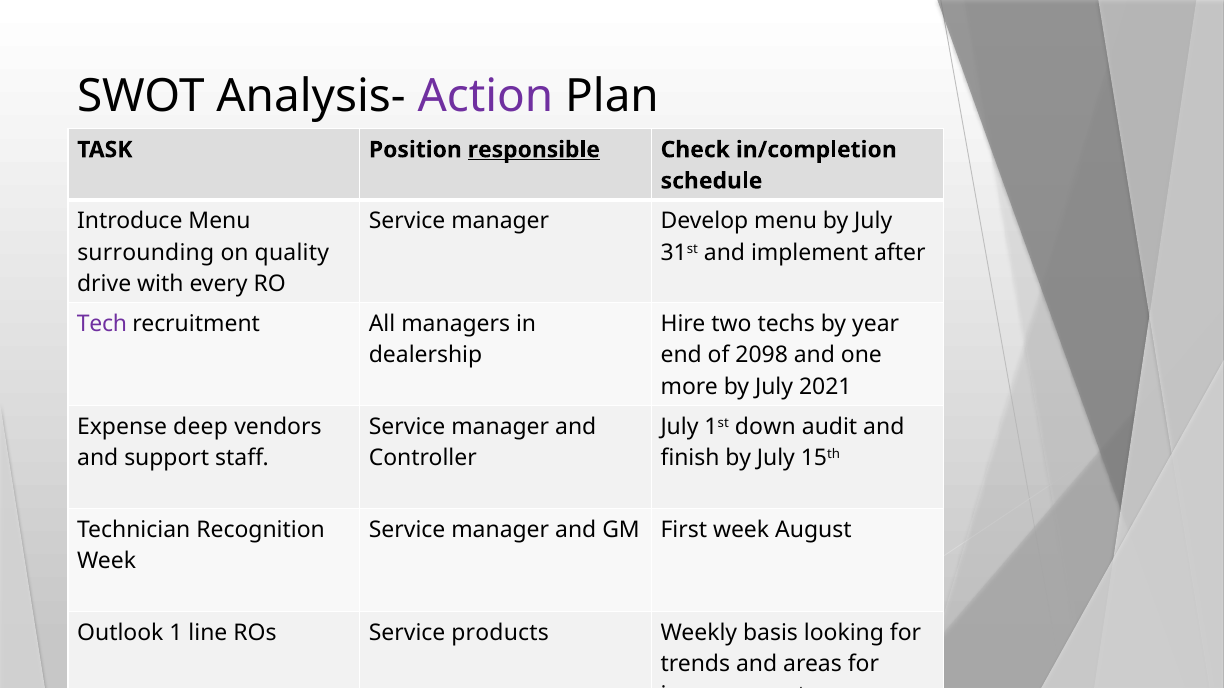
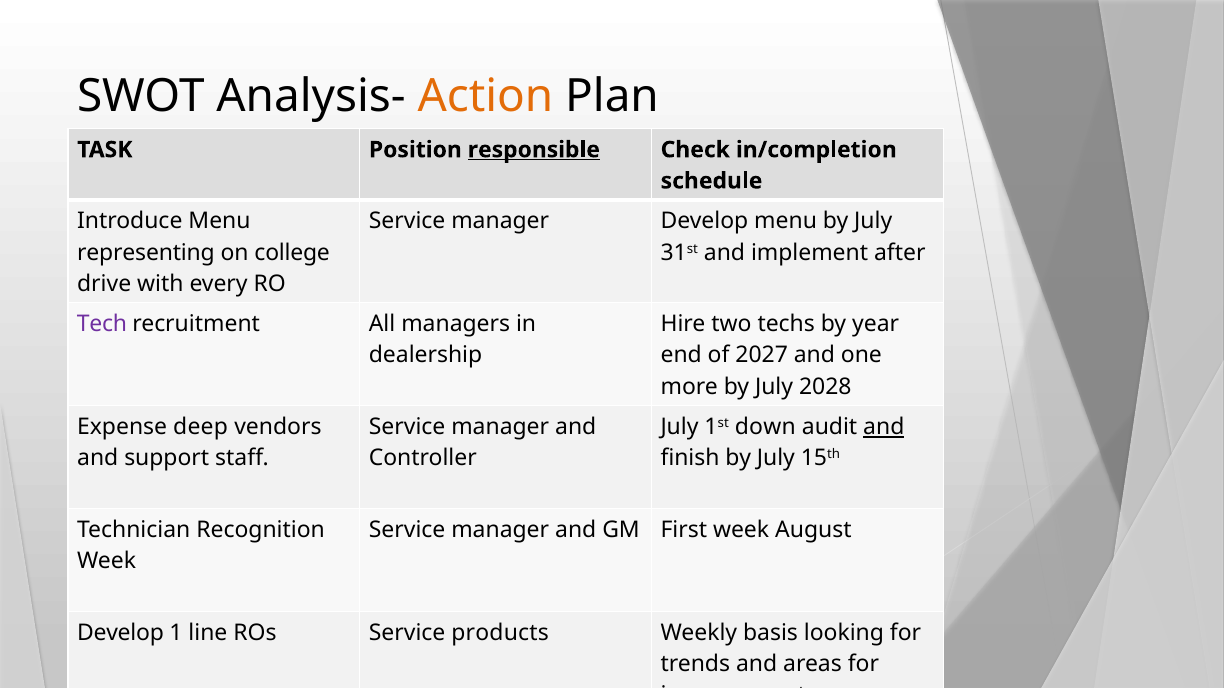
Action at (485, 97) colour: purple -> orange
surrounding: surrounding -> representing
quality: quality -> college
2098: 2098 -> 2027
2021: 2021 -> 2028
and at (884, 427) underline: none -> present
Outlook at (120, 633): Outlook -> Develop
